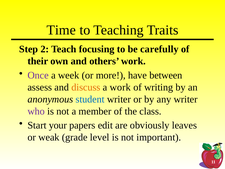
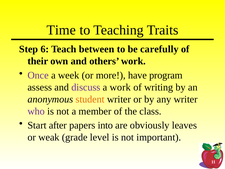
2: 2 -> 6
focusing: focusing -> between
between: between -> program
discuss colour: orange -> purple
student colour: blue -> orange
your: your -> after
edit: edit -> into
